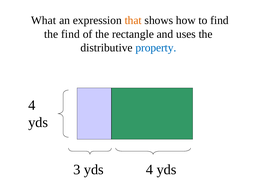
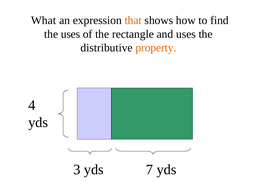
the find: find -> uses
property colour: blue -> orange
yds 4: 4 -> 7
